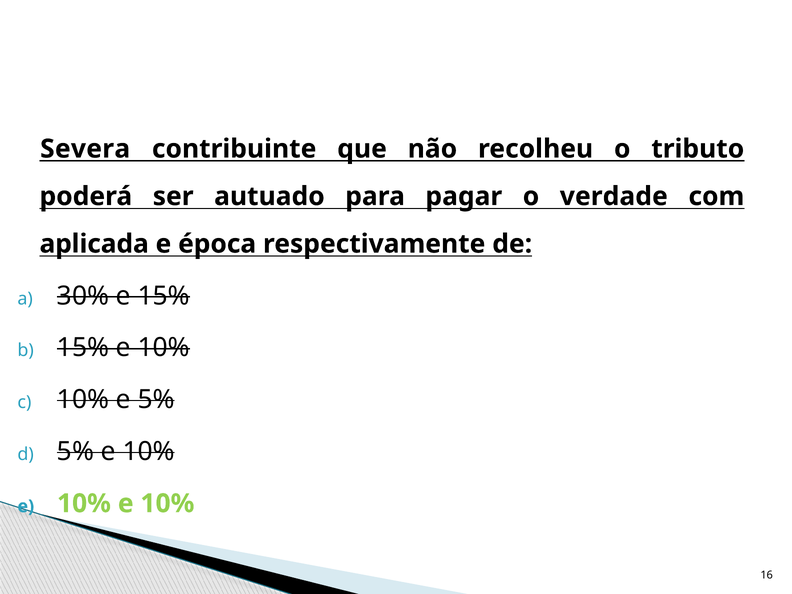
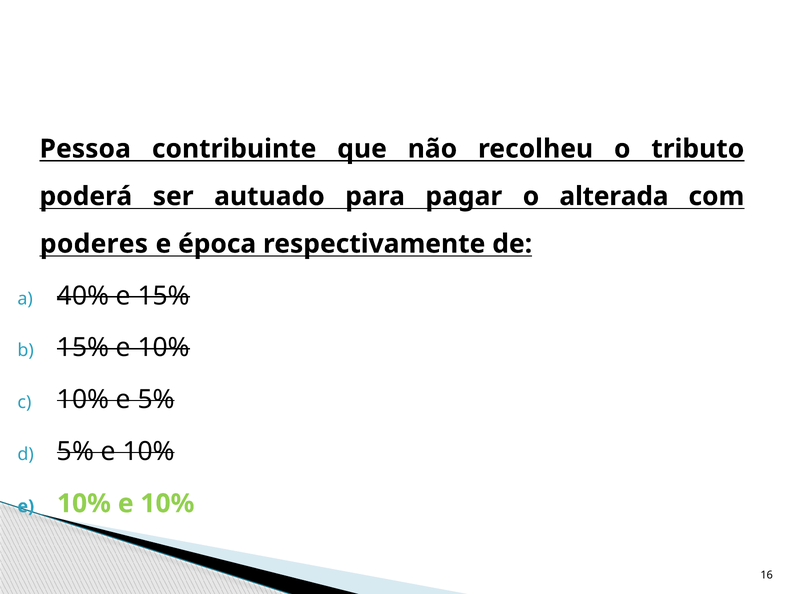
Severa: Severa -> Pessoa
verdade: verdade -> alterada
aplicada: aplicada -> poderes
30%: 30% -> 40%
